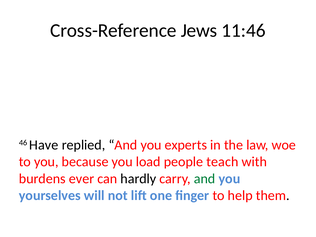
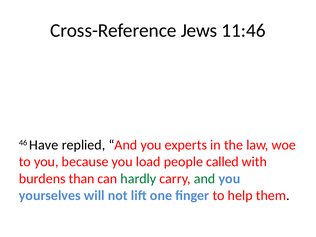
teach: teach -> called
ever: ever -> than
hardly colour: black -> green
